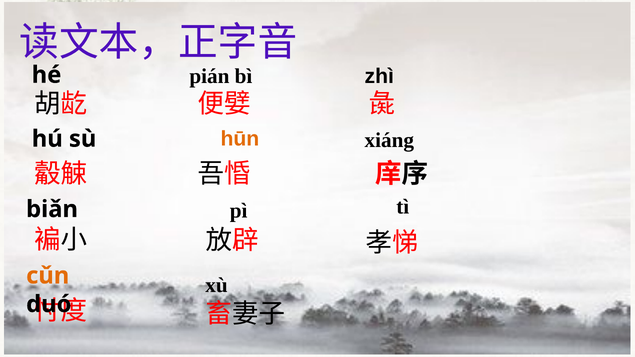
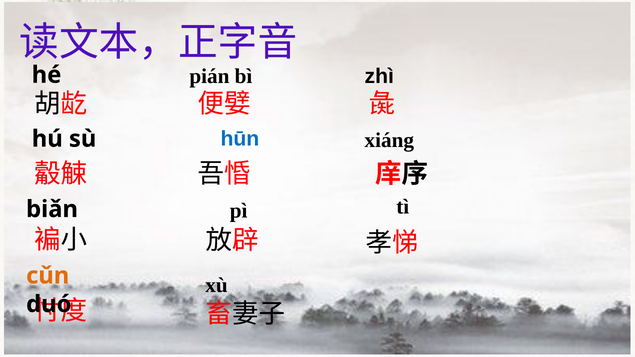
hūn colour: orange -> blue
